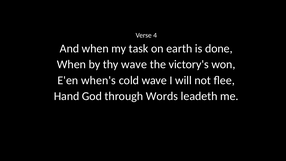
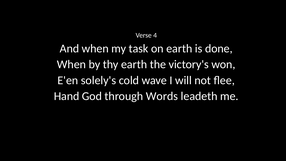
thy wave: wave -> earth
when's: when's -> solely's
